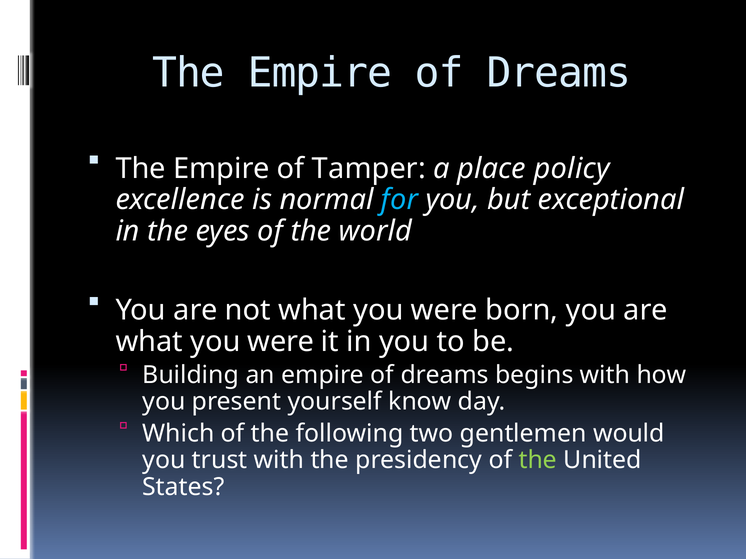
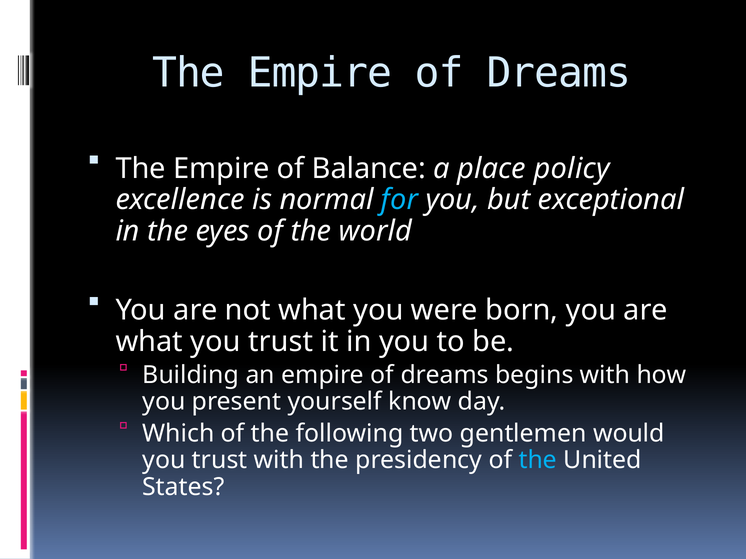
Tamper: Tamper -> Balance
were at (281, 342): were -> trust
the at (538, 461) colour: light green -> light blue
